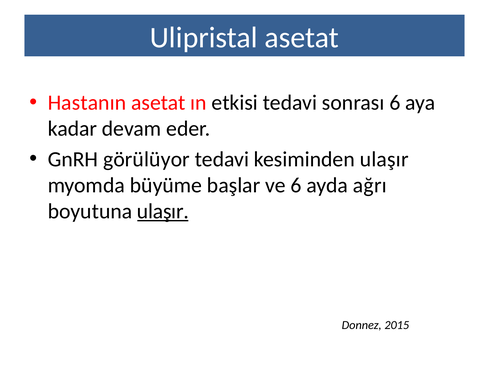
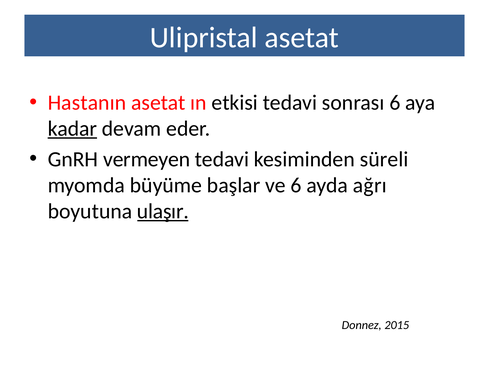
kadar underline: none -> present
görülüyor: görülüyor -> vermeyen
kesiminden ulaşır: ulaşır -> süreli
